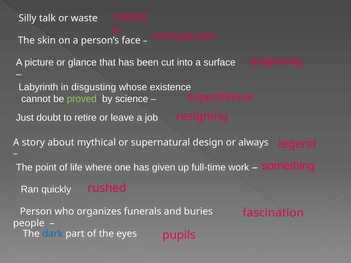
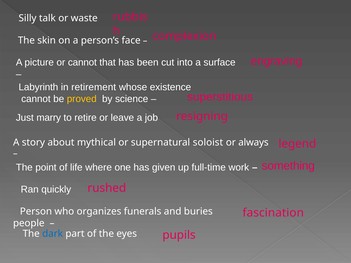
or glance: glance -> cannot
disgusting: disgusting -> retirement
proved colour: light green -> yellow
doubt: doubt -> marry
design: design -> soloist
